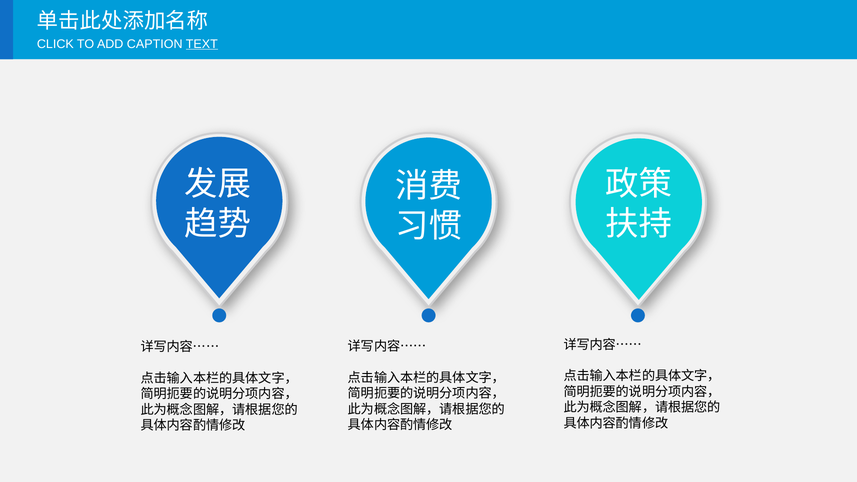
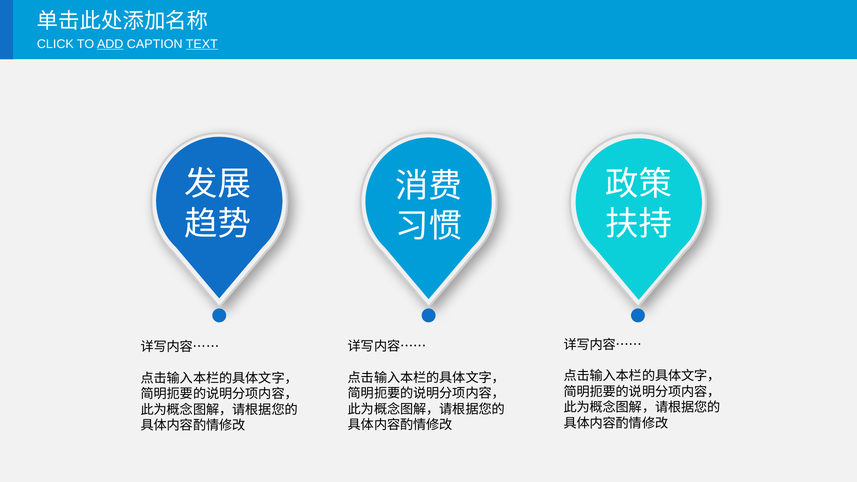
ADD underline: none -> present
